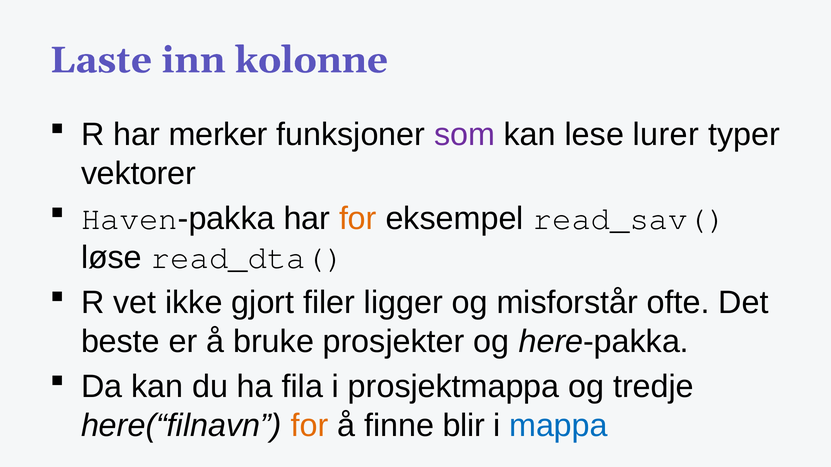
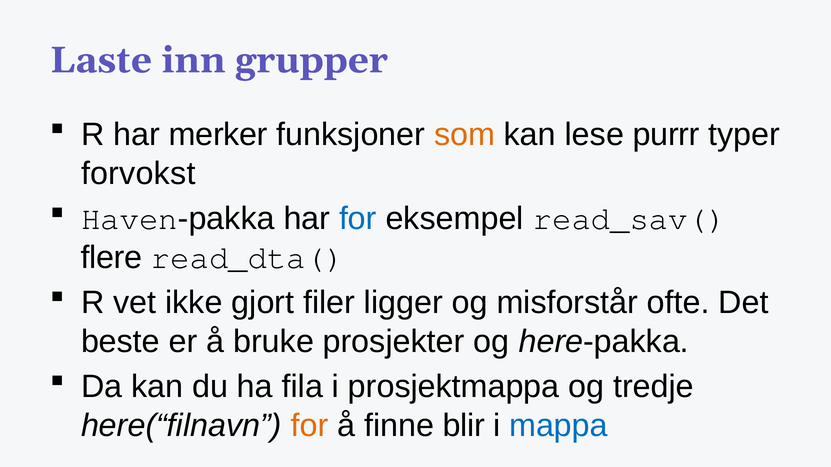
kolonne: kolonne -> grupper
som colour: purple -> orange
lurer: lurer -> purrr
vektorer: vektorer -> forvokst
for at (358, 219) colour: orange -> blue
løse: løse -> flere
